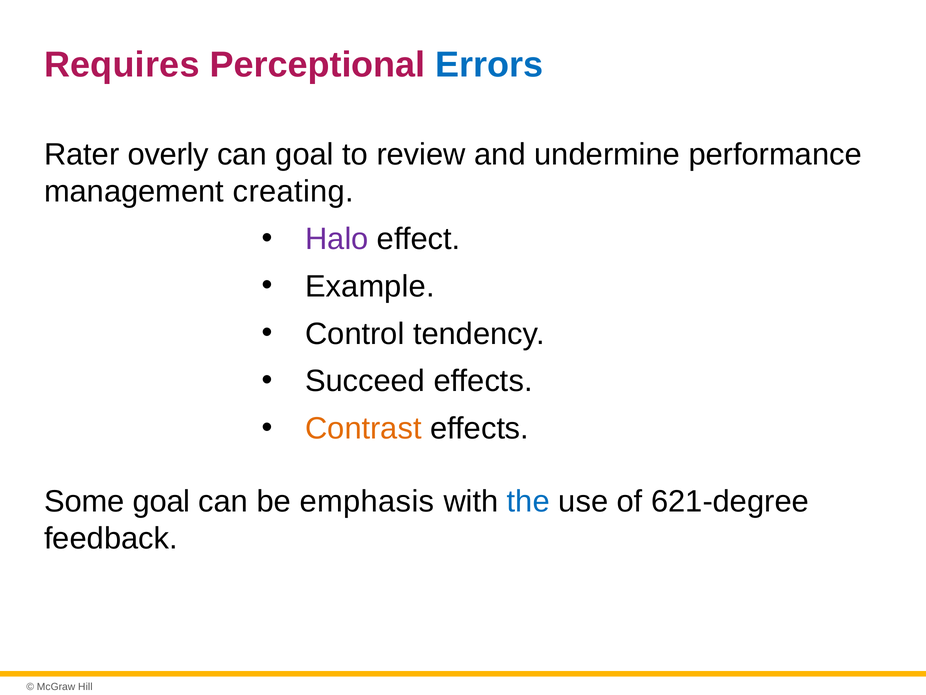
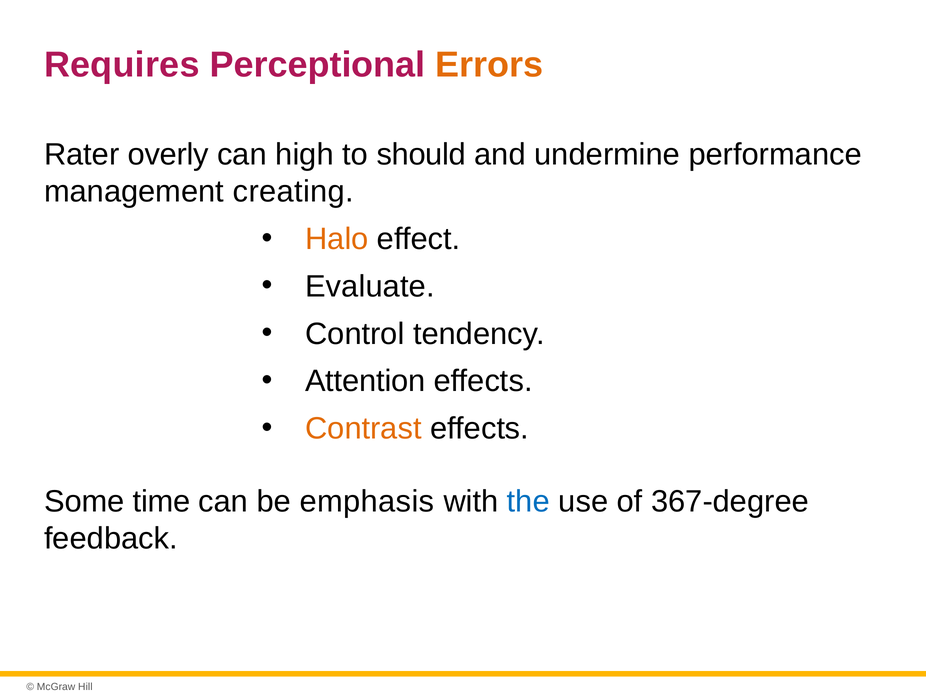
Errors colour: blue -> orange
can goal: goal -> high
review: review -> should
Halo colour: purple -> orange
Example: Example -> Evaluate
Succeed: Succeed -> Attention
Some goal: goal -> time
621-degree: 621-degree -> 367-degree
